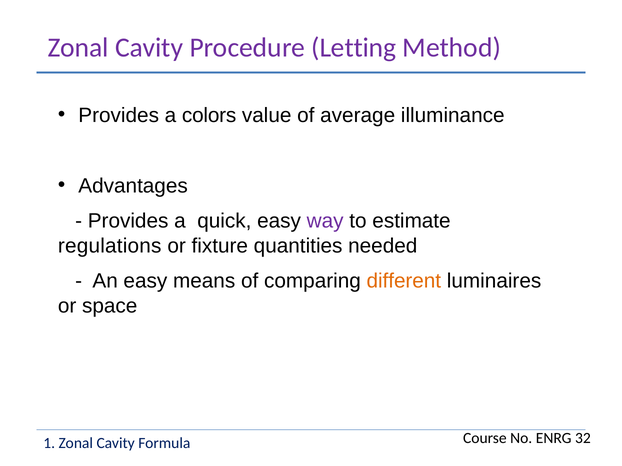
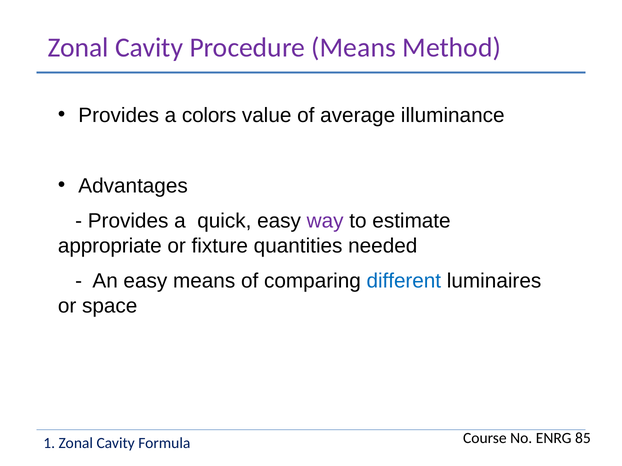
Procedure Letting: Letting -> Means
regulations: regulations -> appropriate
different colour: orange -> blue
32: 32 -> 85
